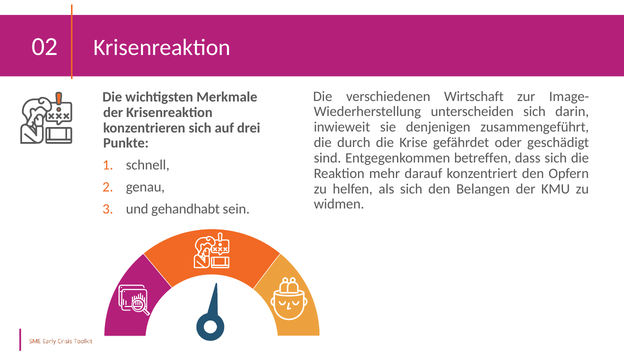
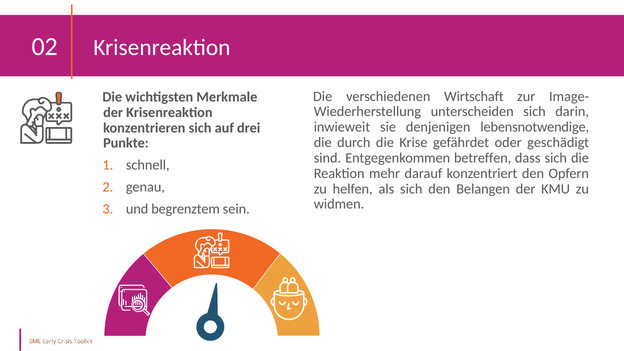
zusammengeführt: zusammengeführt -> lebensnotwendige
gehandhabt: gehandhabt -> begrenztem
